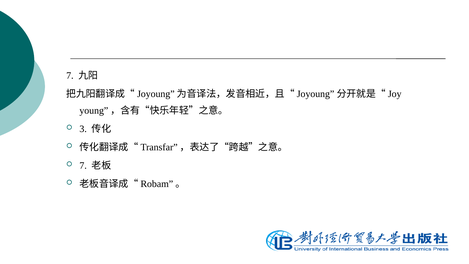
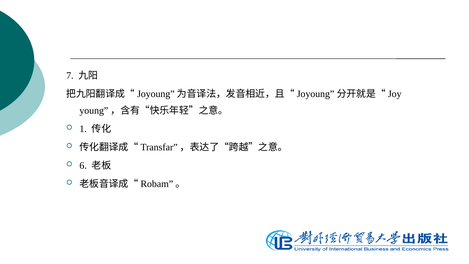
3: 3 -> 1
7 at (83, 166): 7 -> 6
